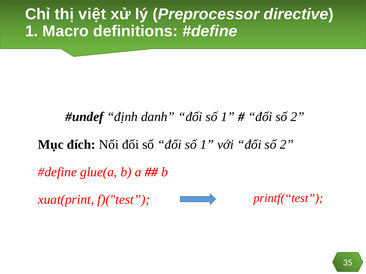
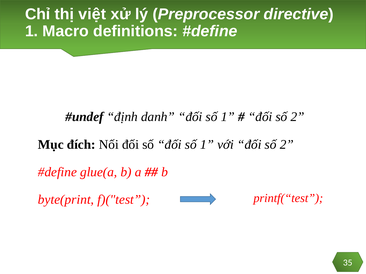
xuat(print: xuat(print -> byte(print
